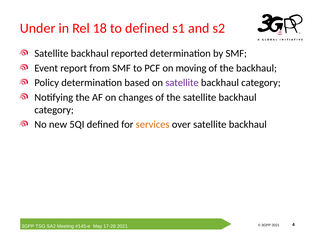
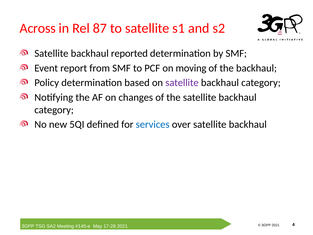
Under: Under -> Across
18: 18 -> 87
to defined: defined -> satellite
services colour: orange -> blue
